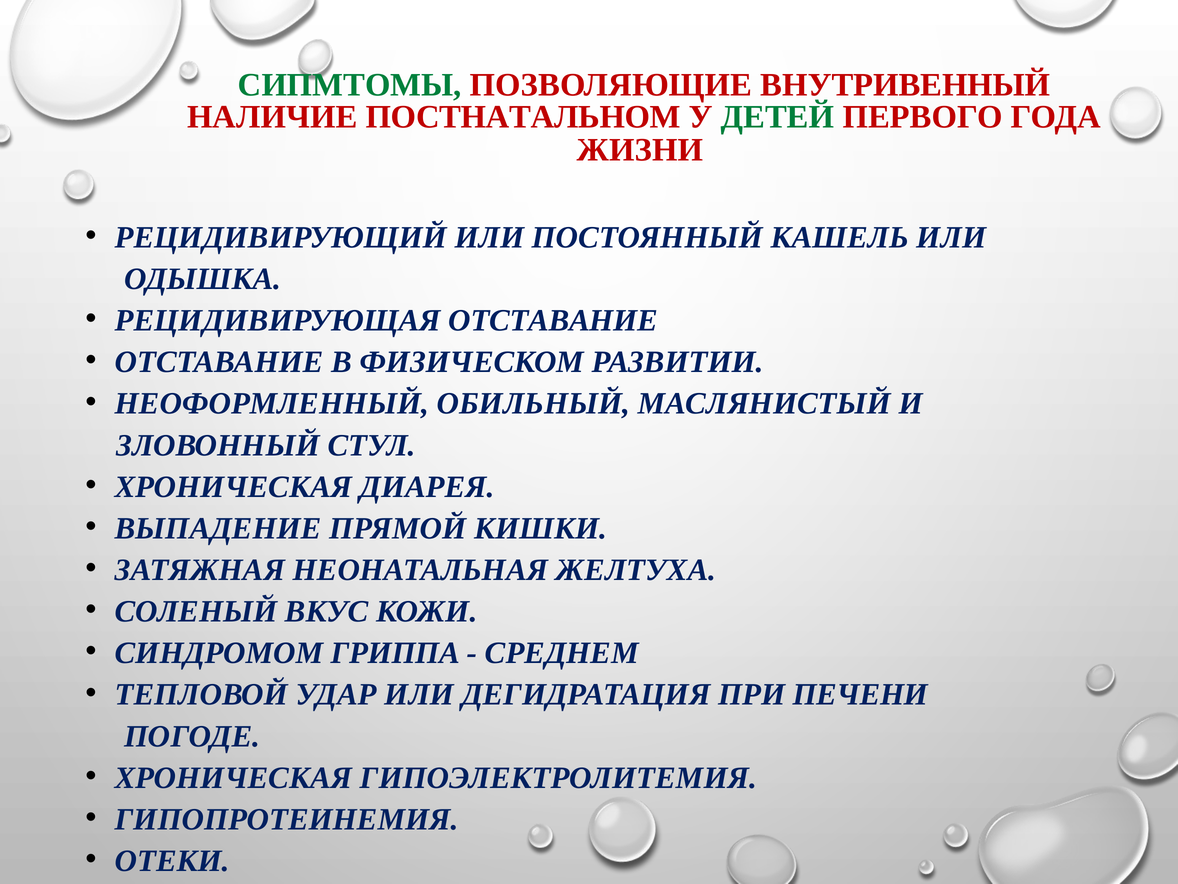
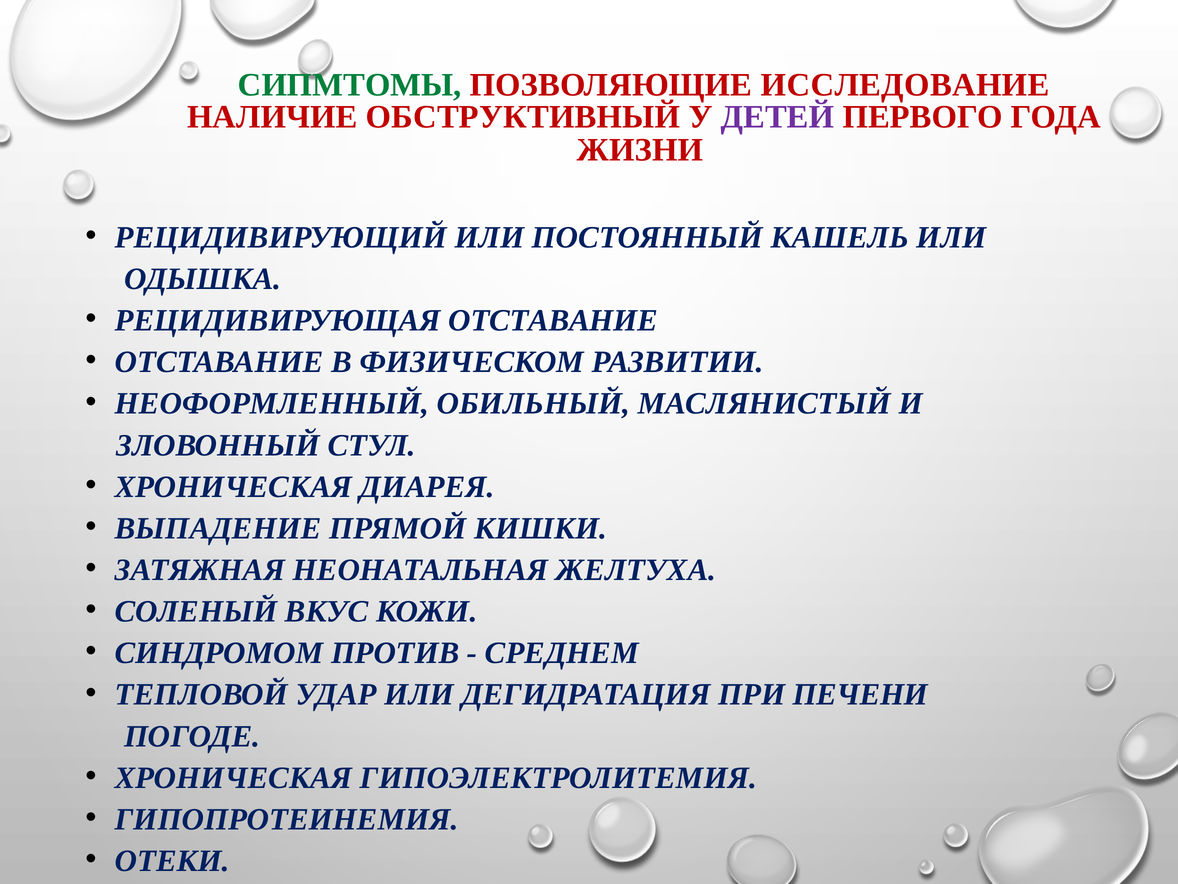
ВНУТРИВЕННЫЙ: ВНУТРИВЕННЫЙ -> ИССЛЕДОВАНИЕ
ПОСТНАТАЛЬНОМ: ПОСТНАТАЛЬНОМ -> ОБСТРУКТИВНЫЙ
ДЕТЕЙ colour: green -> purple
ГРИППА: ГРИППА -> ПРОТИВ
